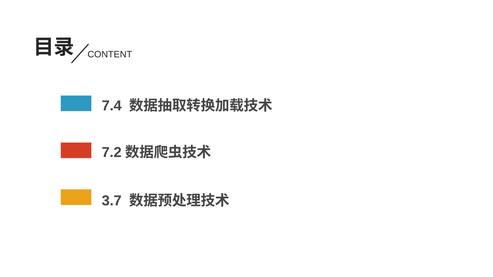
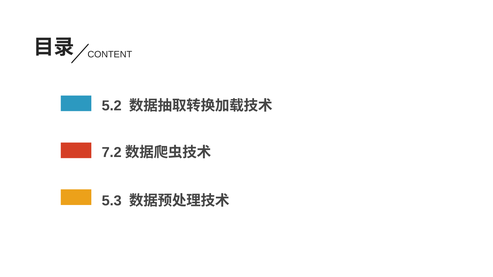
7.4: 7.4 -> 5.2
3.7: 3.7 -> 5.3
